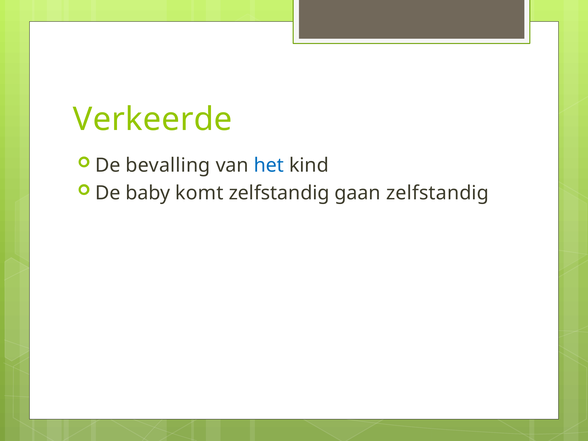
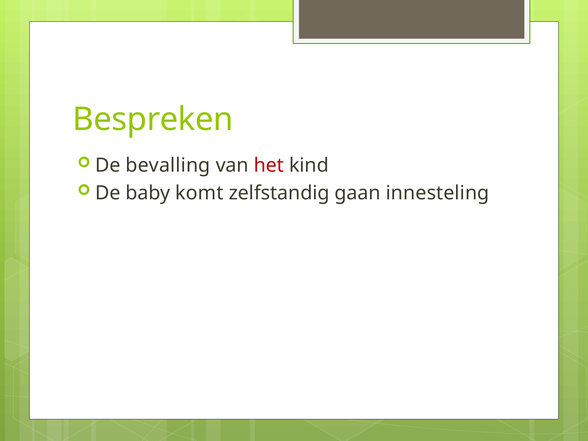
Verkeerde: Verkeerde -> Bespreken
het colour: blue -> red
gaan zelfstandig: zelfstandig -> innesteling
